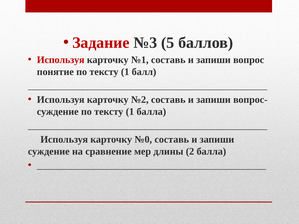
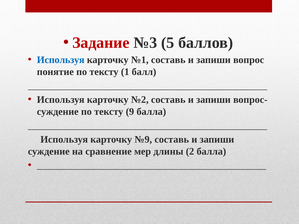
Используя at (61, 60) colour: red -> blue
суждение по тексту 1: 1 -> 9
№0: №0 -> №9
